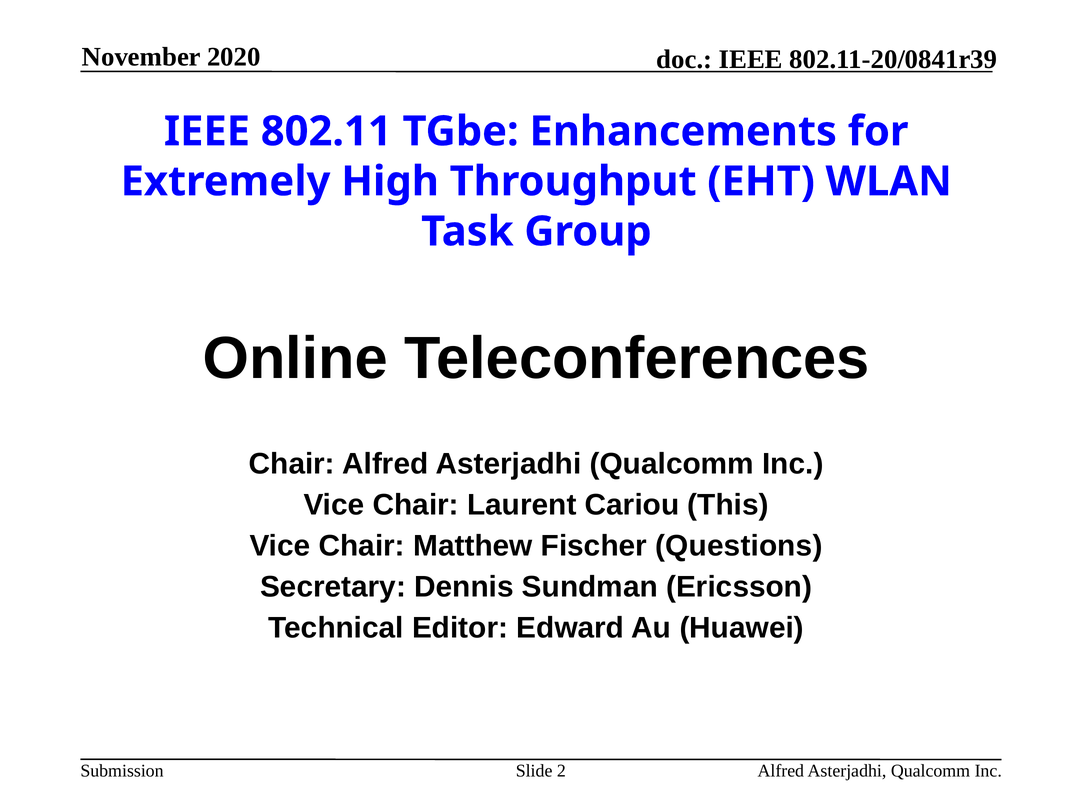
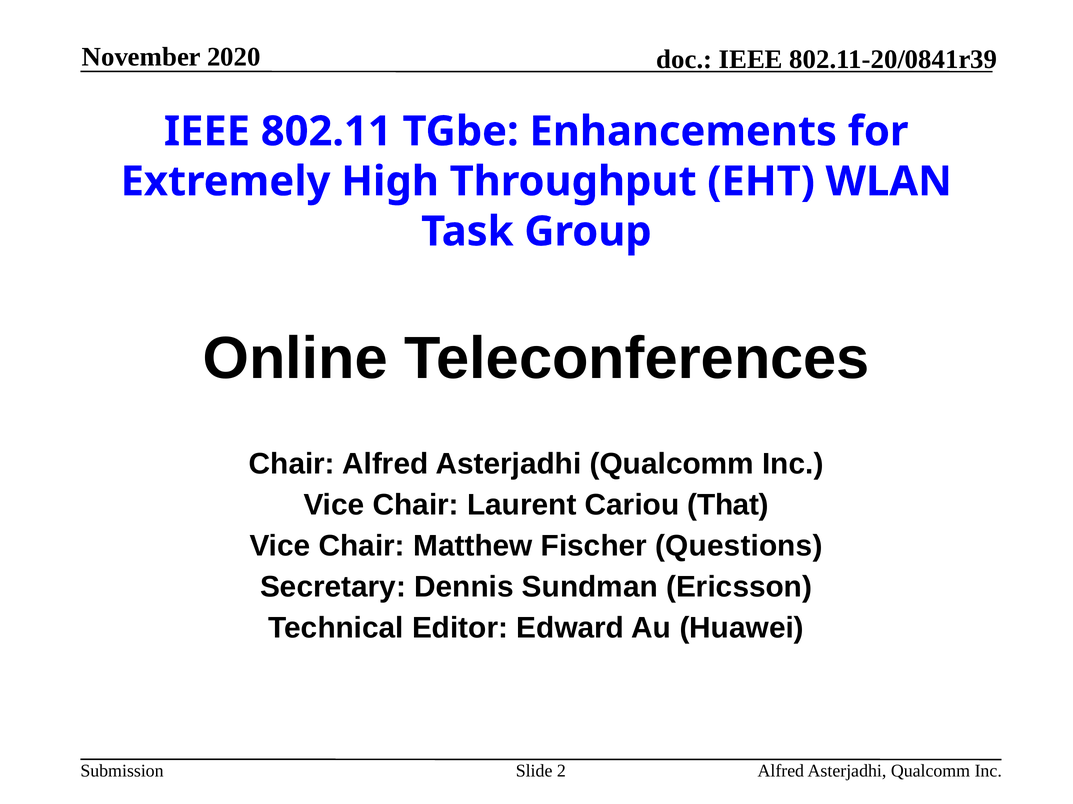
This: This -> That
